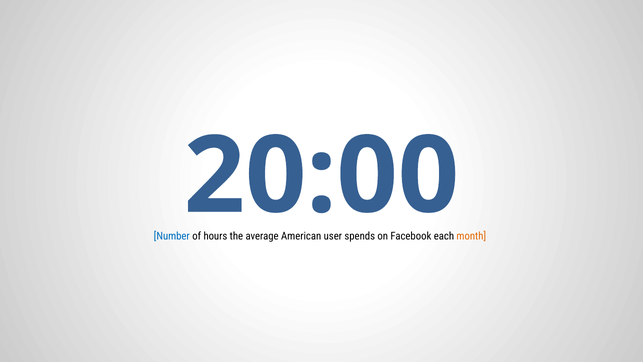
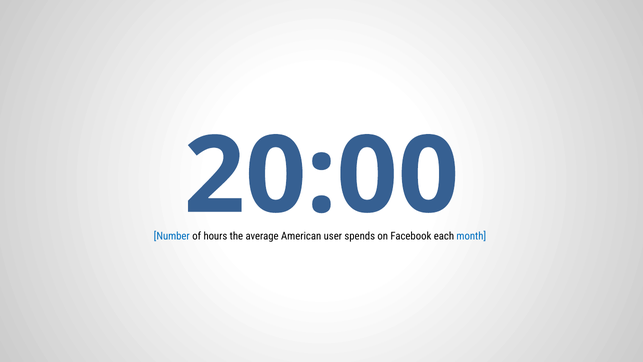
month colour: orange -> blue
